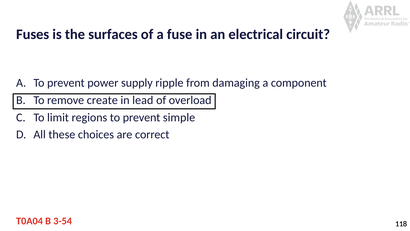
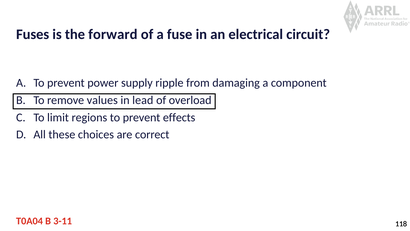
surfaces: surfaces -> forward
create: create -> values
simple: simple -> effects
3-54: 3-54 -> 3-11
